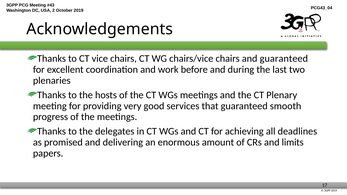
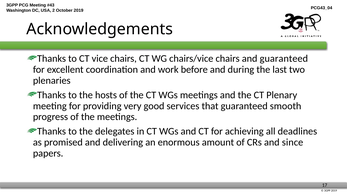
limits: limits -> since
